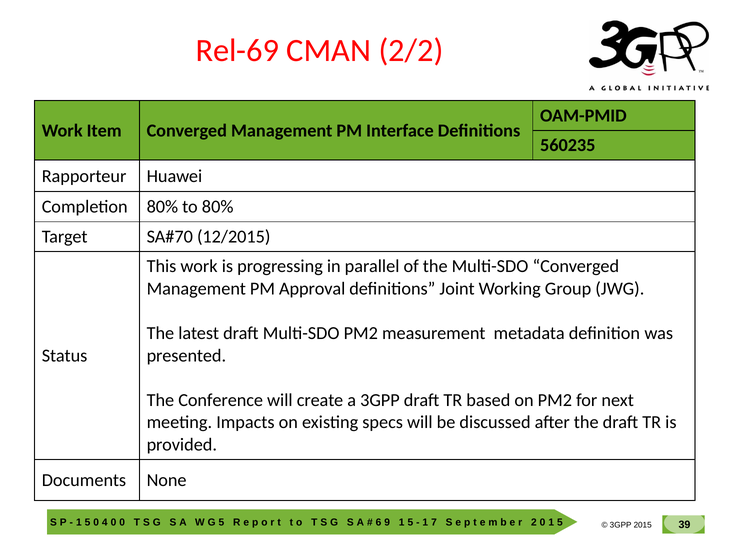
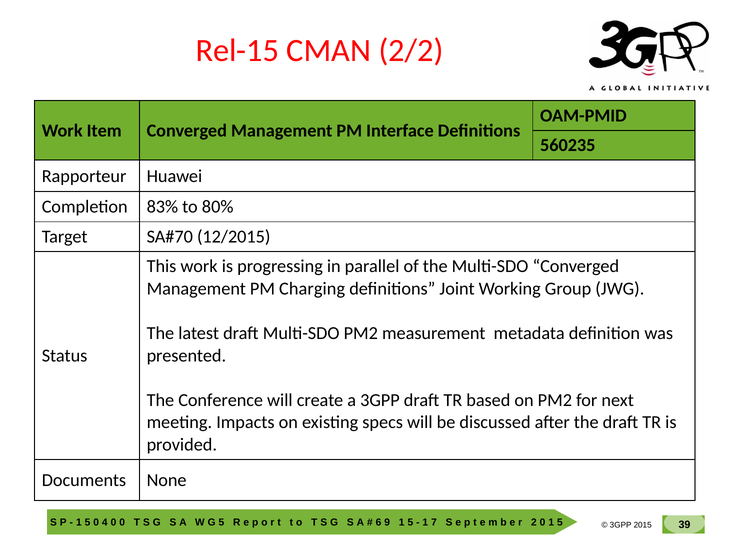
Rel-69: Rel-69 -> Rel-15
Completion 80%: 80% -> 83%
Approval: Approval -> Charging
